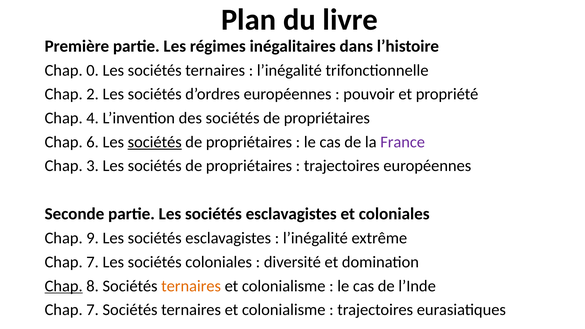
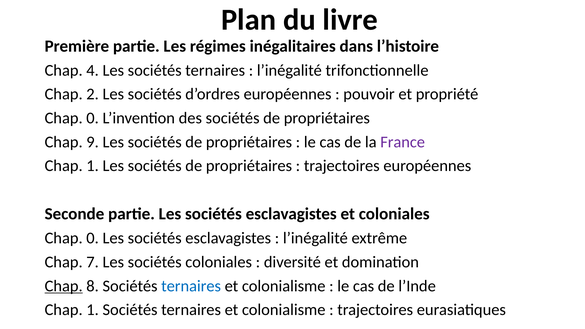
0: 0 -> 4
4 at (93, 118): 4 -> 0
6: 6 -> 9
sociétés at (155, 142) underline: present -> none
3 at (93, 166): 3 -> 1
9 at (93, 238): 9 -> 0
ternaires at (191, 286) colour: orange -> blue
7 at (93, 310): 7 -> 1
